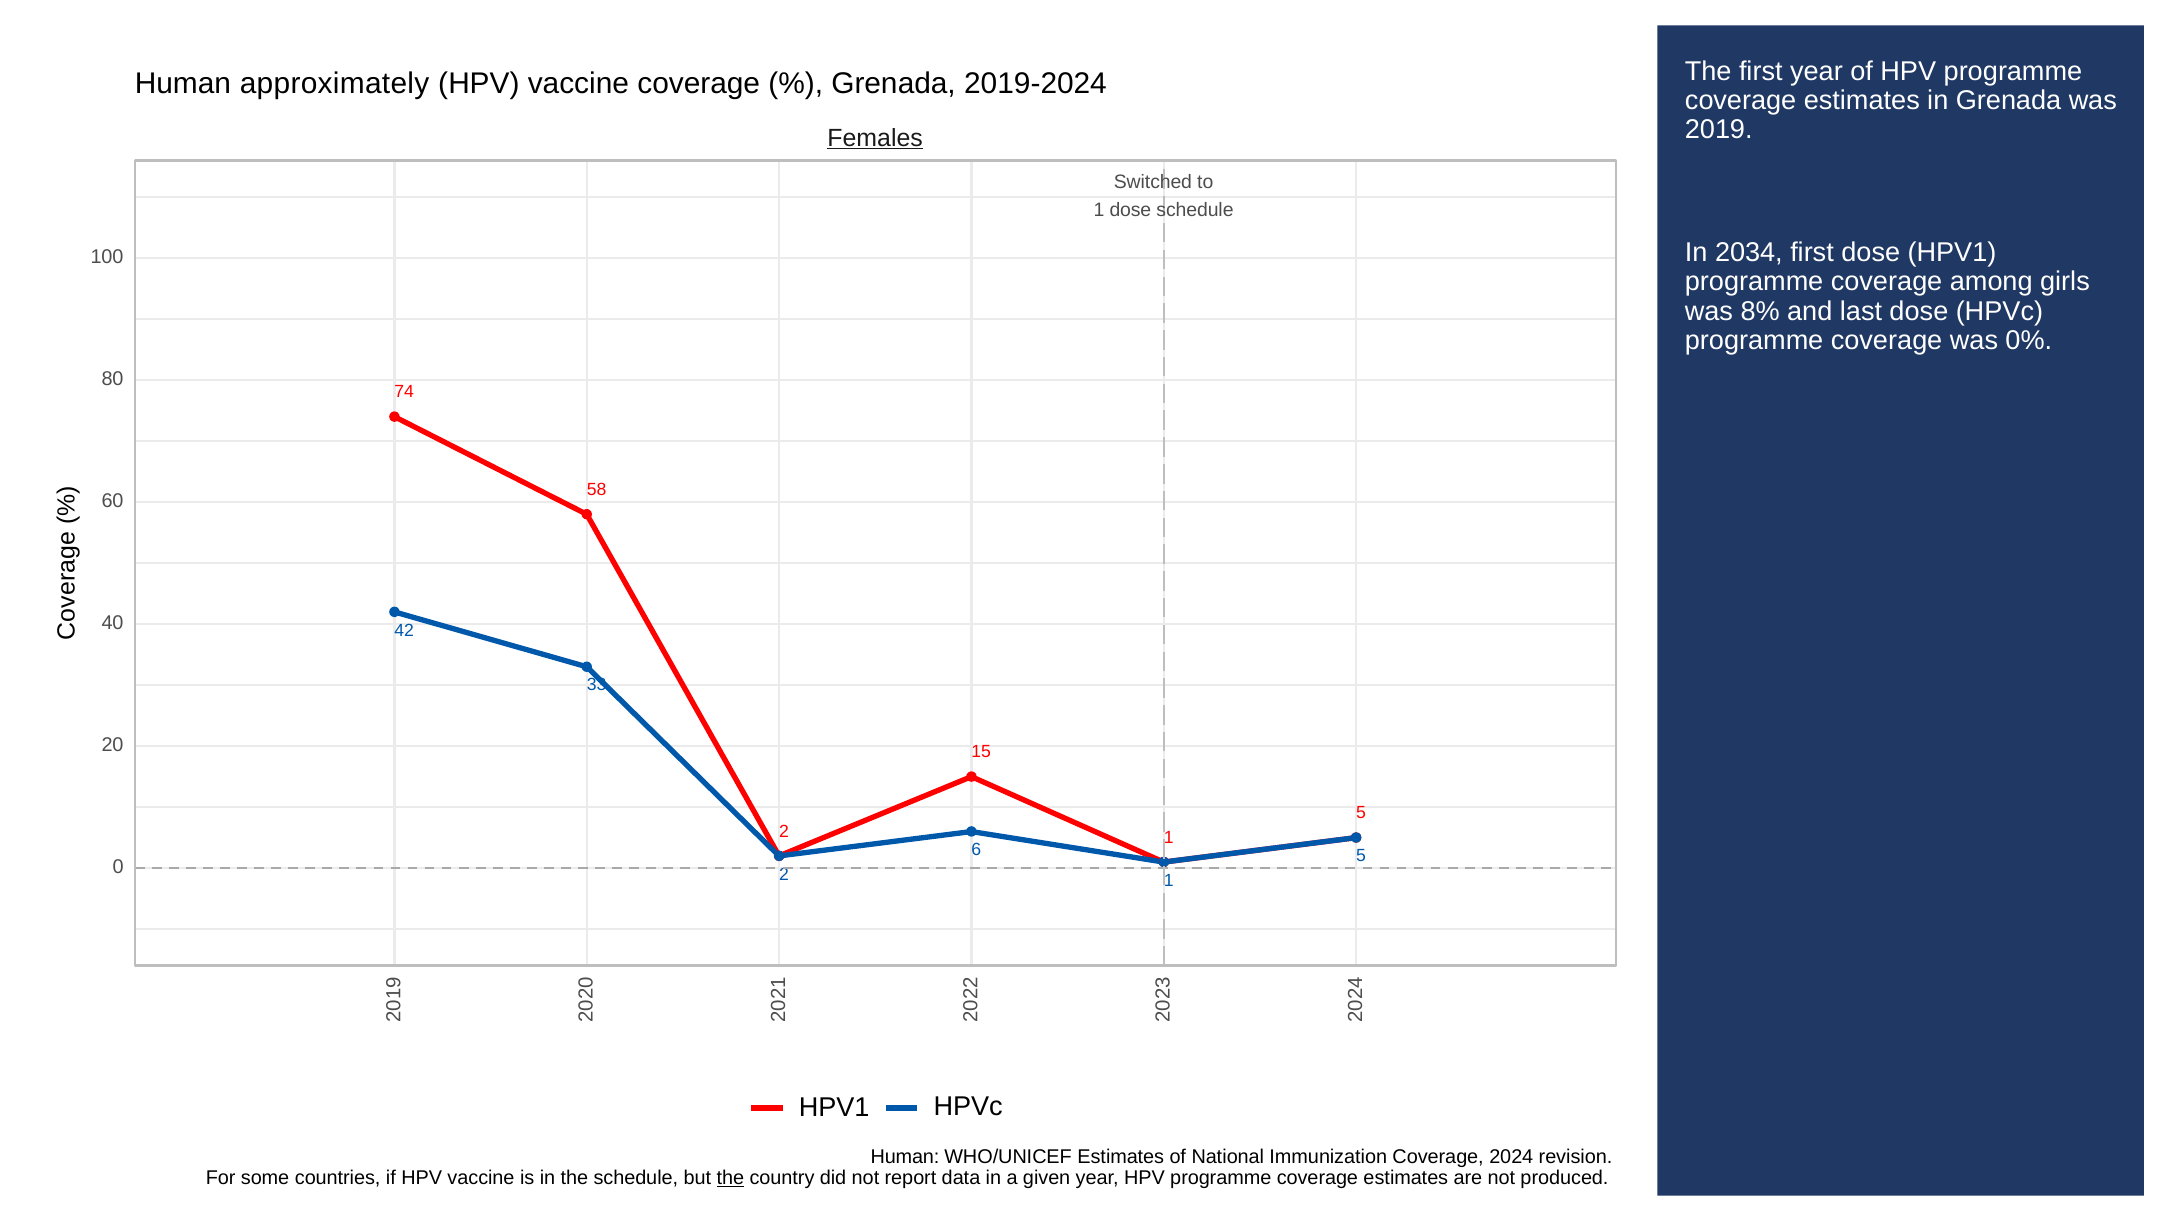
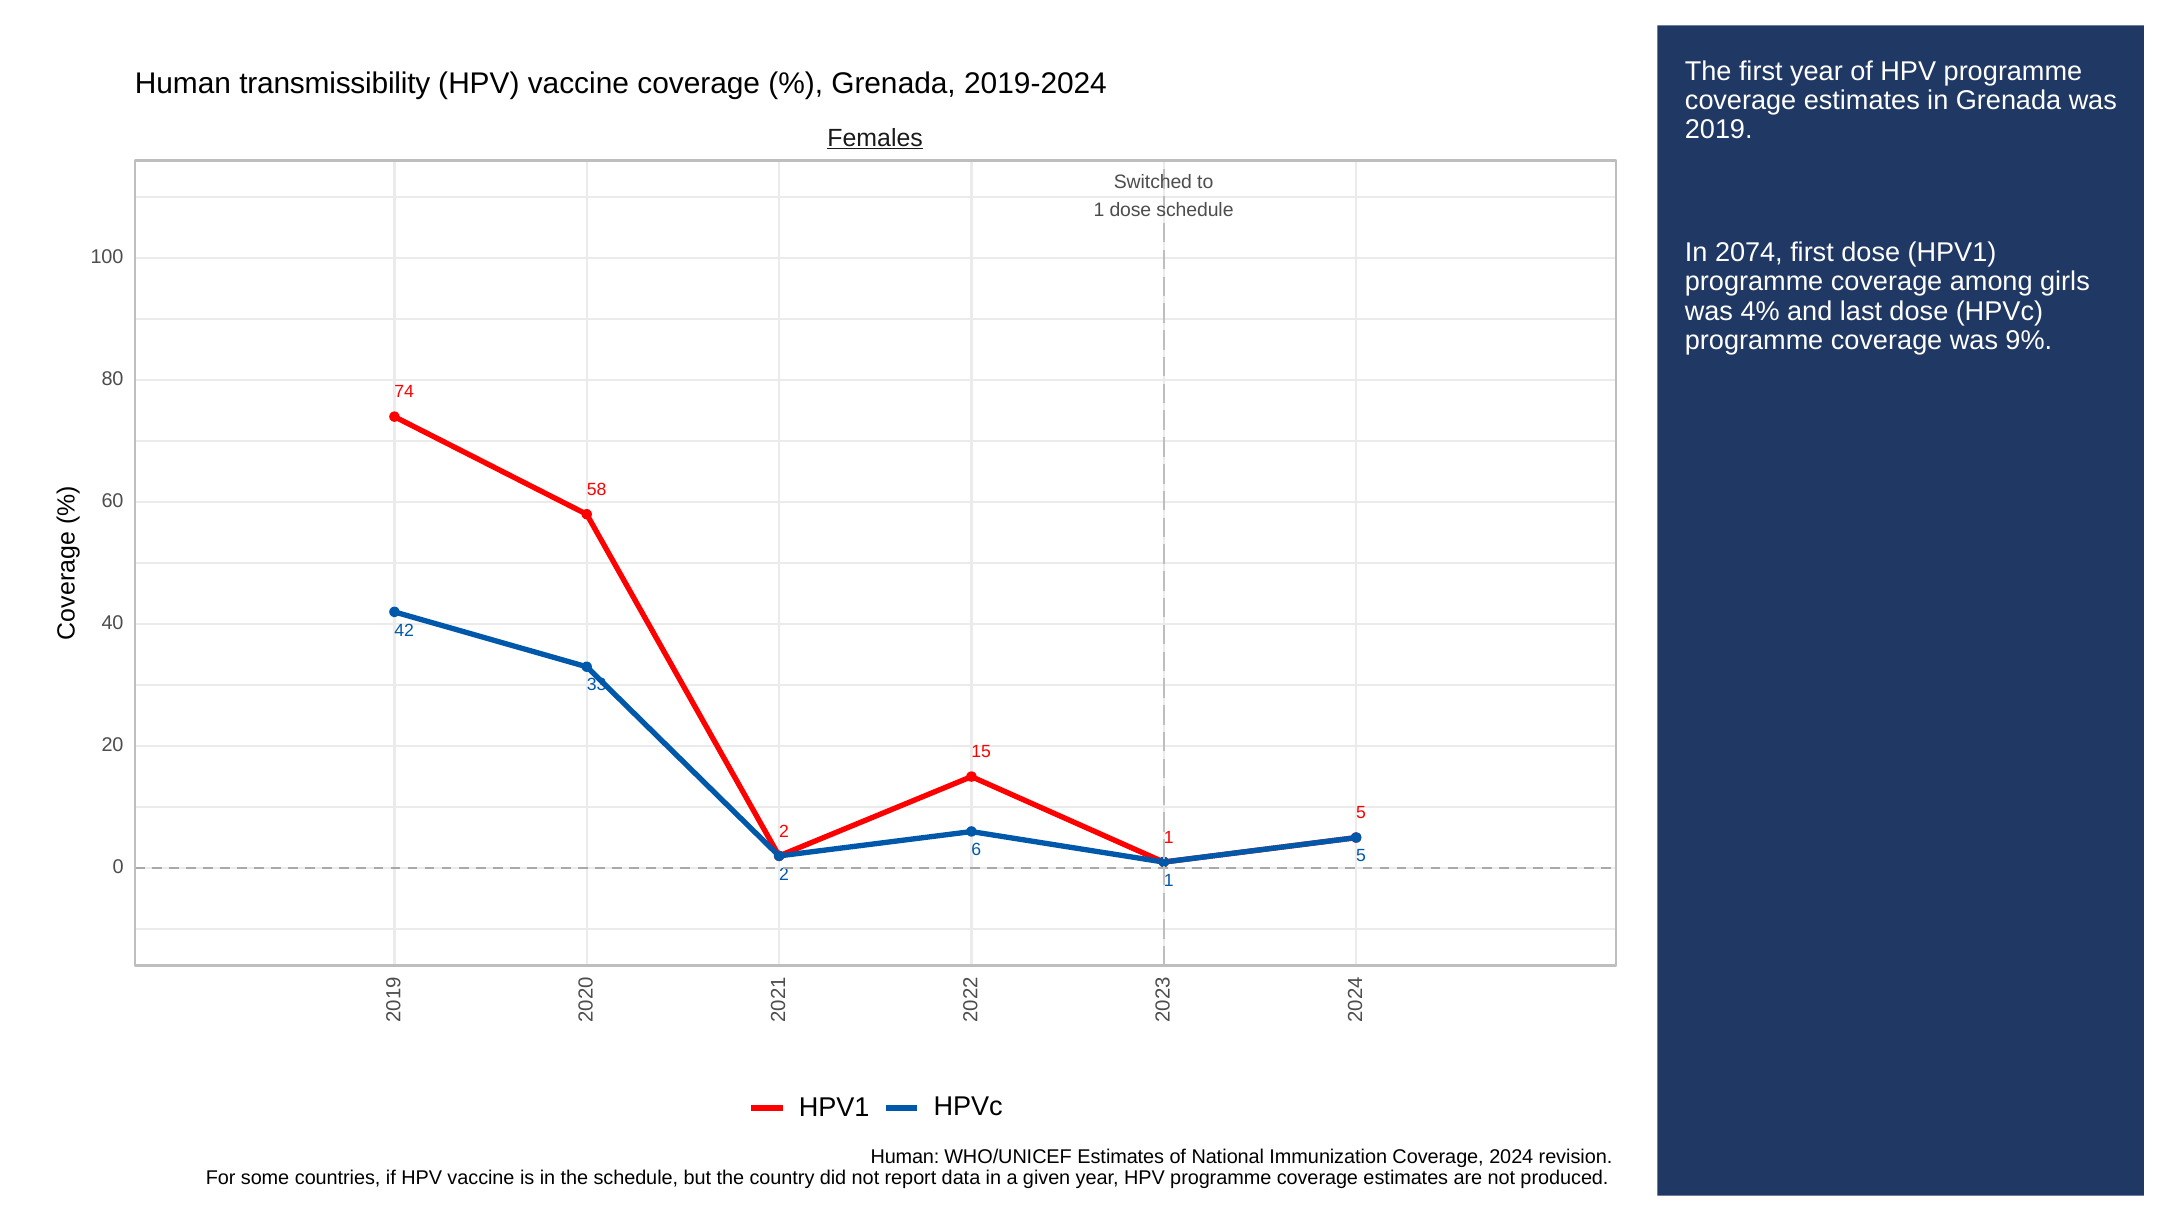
approximately: approximately -> transmissibility
2034: 2034 -> 2074
8%: 8% -> 4%
0%: 0% -> 9%
the at (730, 1178) underline: present -> none
